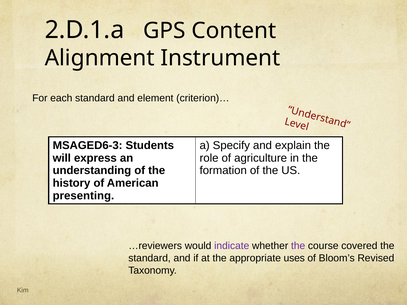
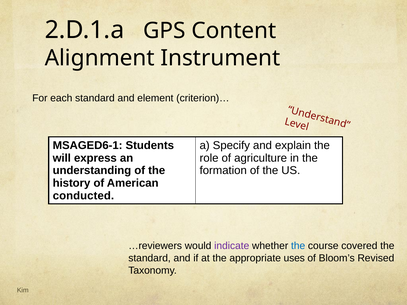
MSAGED6-3: MSAGED6-3 -> MSAGED6-1
presenting: presenting -> conducted
the at (298, 246) colour: purple -> blue
